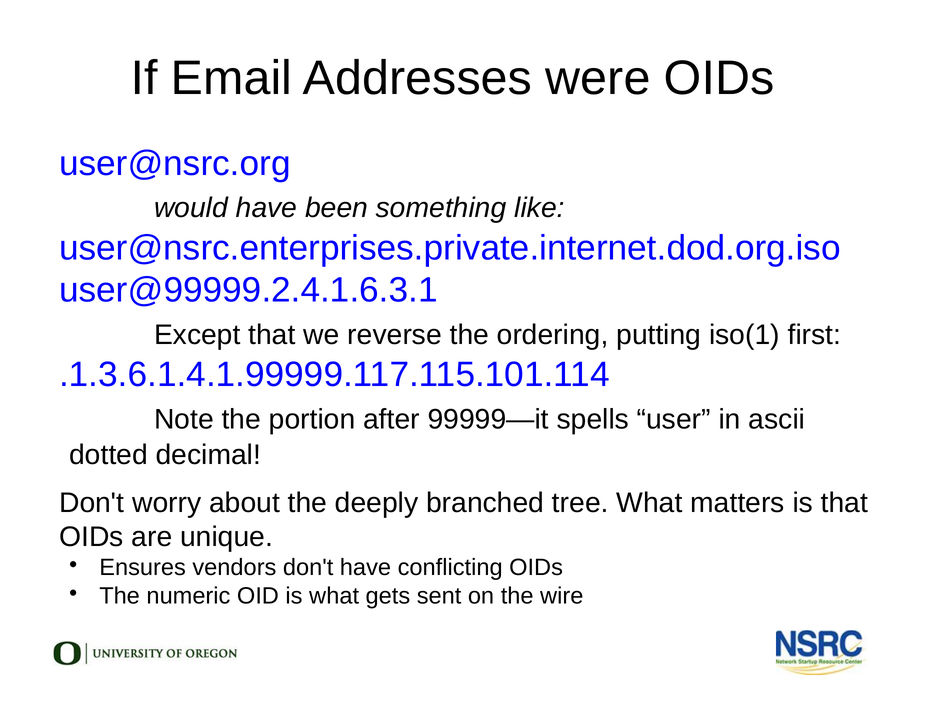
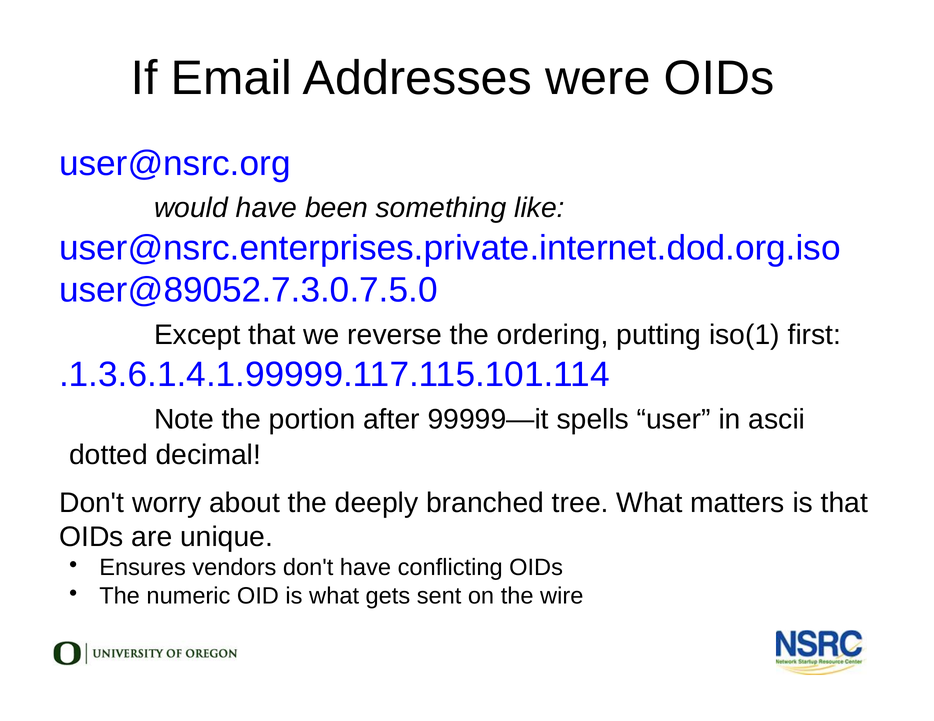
user@99999.2.4.1.6.3.1: user@99999.2.4.1.6.3.1 -> user@89052.7.3.0.7.5.0
